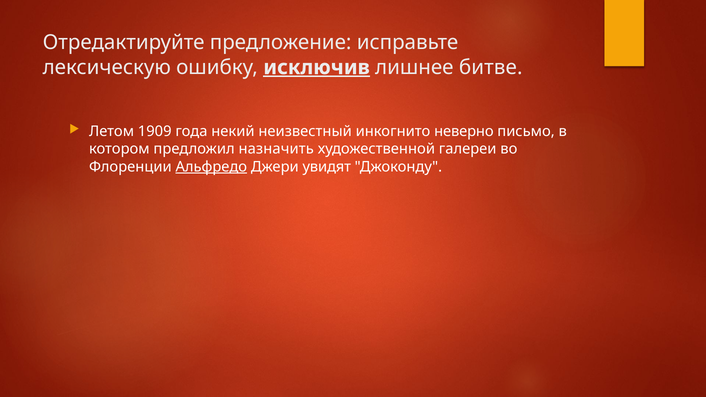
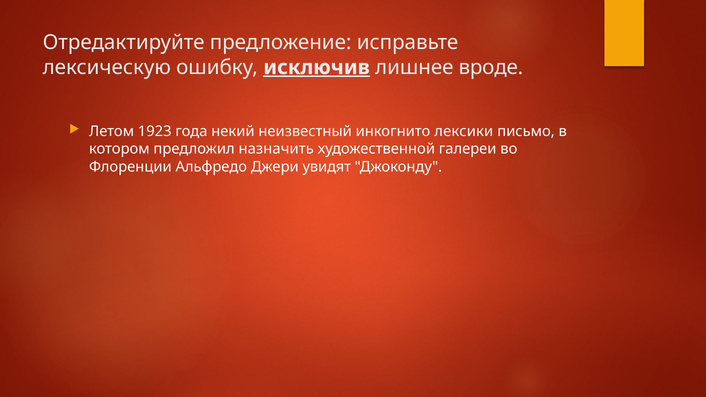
битве: битве -> вроде
1909: 1909 -> 1923
неверно: неверно -> лексики
Альфредо underline: present -> none
